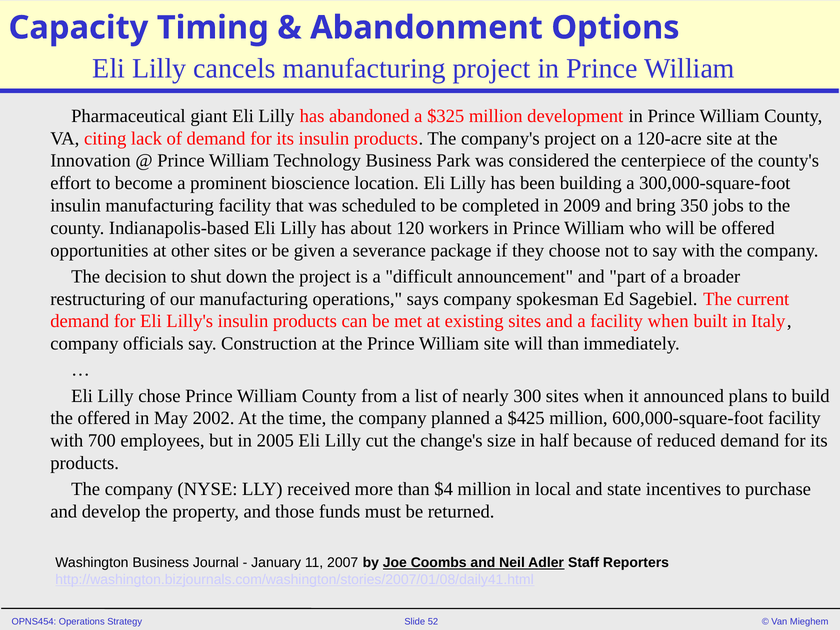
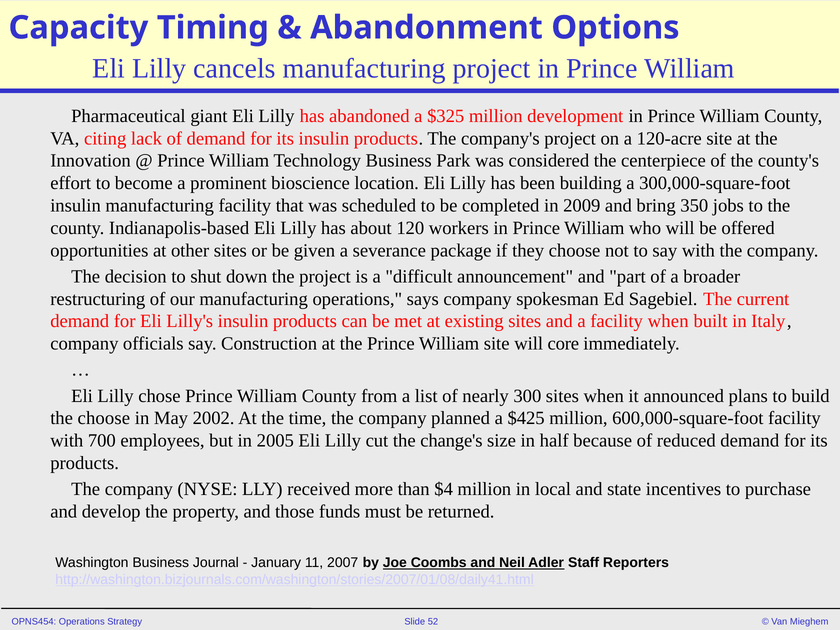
will than: than -> core
the offered: offered -> choose
